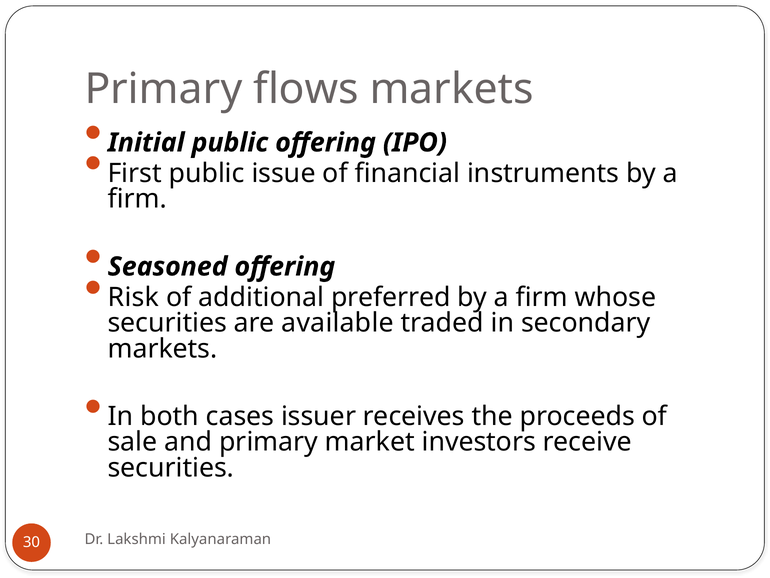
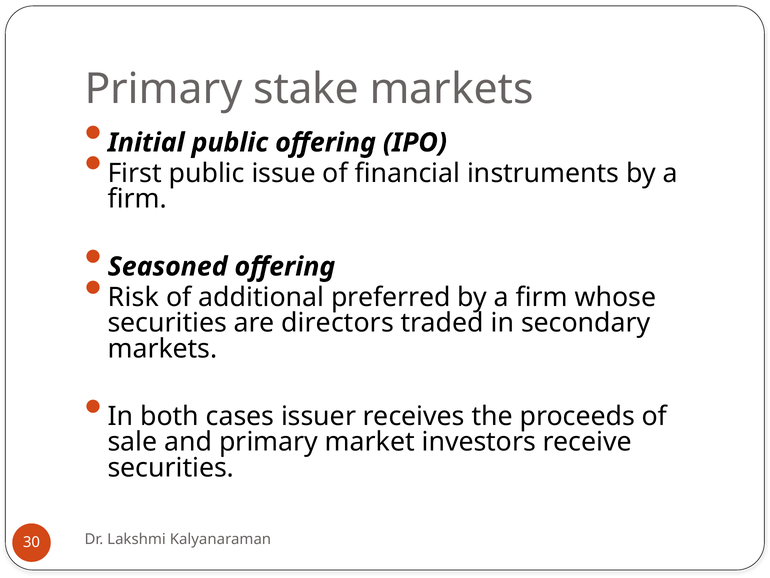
flows: flows -> stake
available: available -> directors
